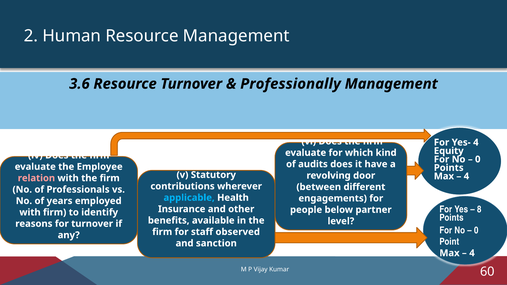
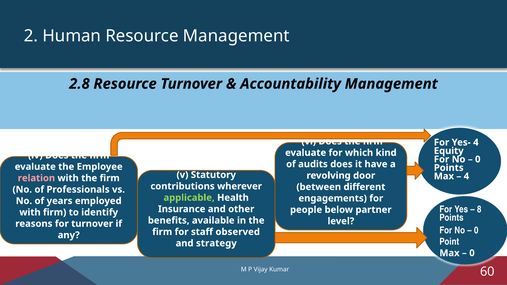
3.6: 3.6 -> 2.8
Professionally: Professionally -> Accountability
applicable colour: light blue -> light green
sanction: sanction -> strategy
4 at (472, 253): 4 -> 0
